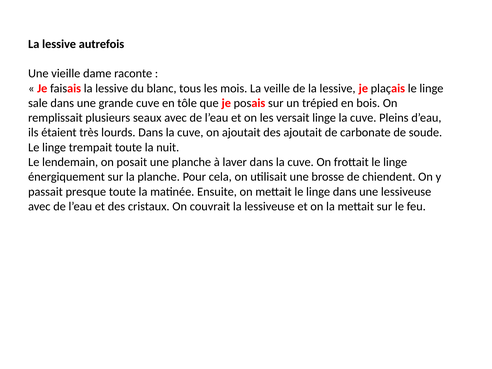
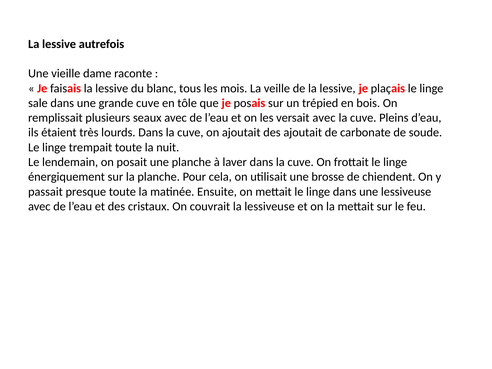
versait linge: linge -> avec
